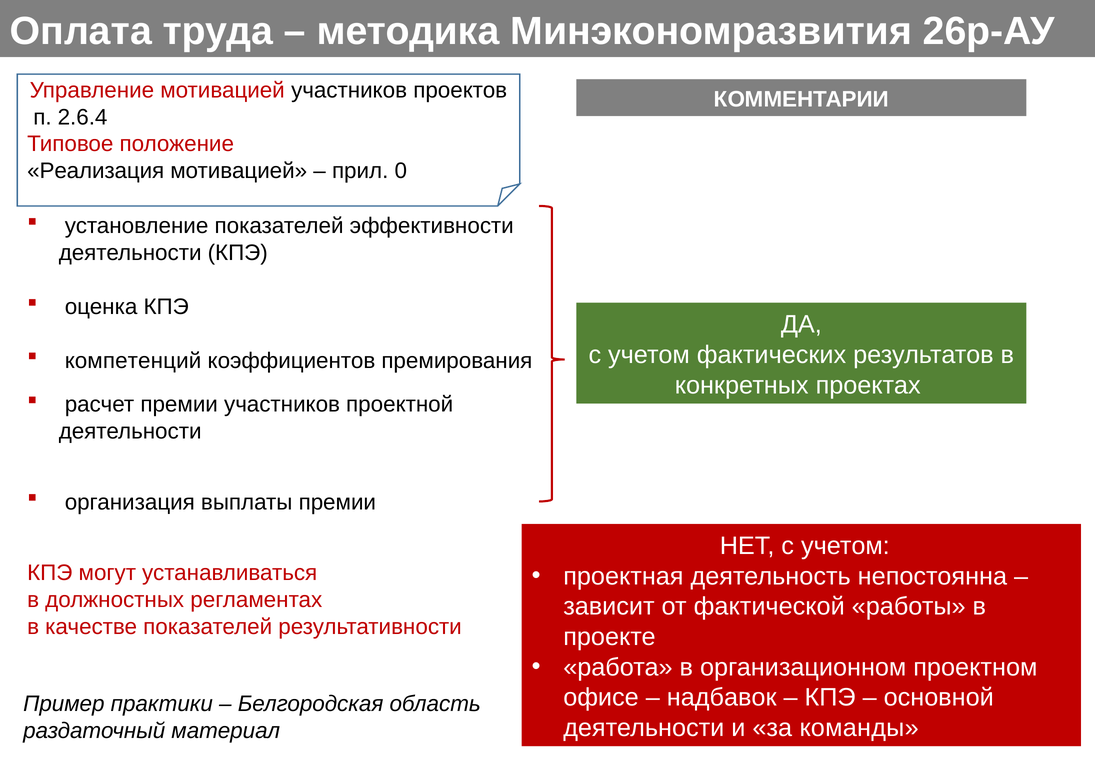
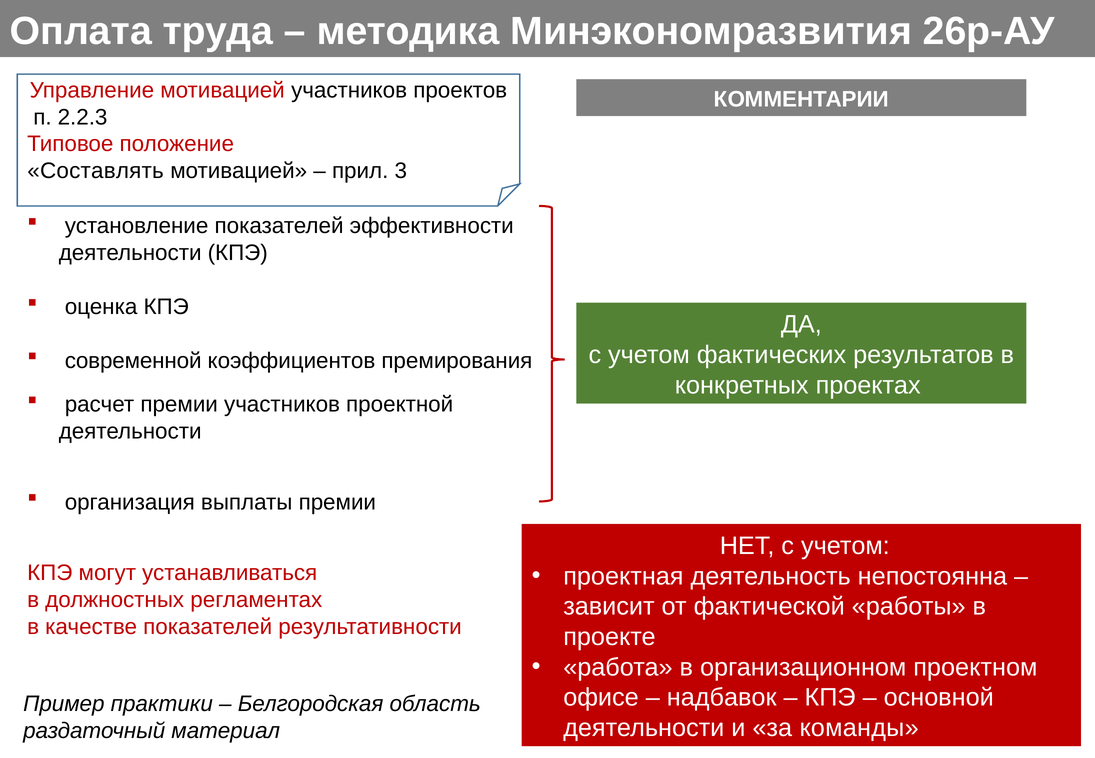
2.6.4: 2.6.4 -> 2.2.3
Реализация: Реализация -> Составлять
0: 0 -> 3
компетенций: компетенций -> современной
